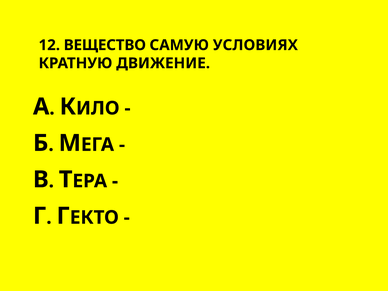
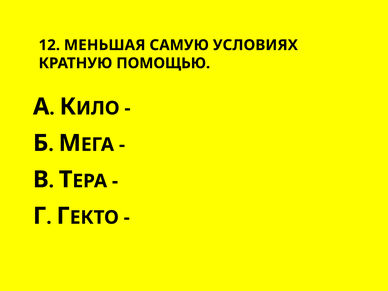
ВЕЩЕСТВО: ВЕЩЕСТВО -> МЕНЬШАЯ
ДВИЖЕНИЕ: ДВИЖЕНИЕ -> ПОМОЩЬЮ
